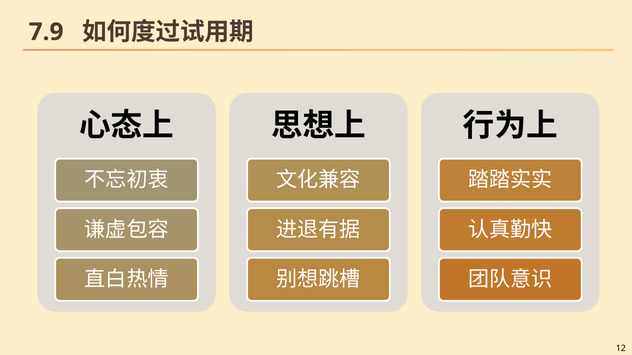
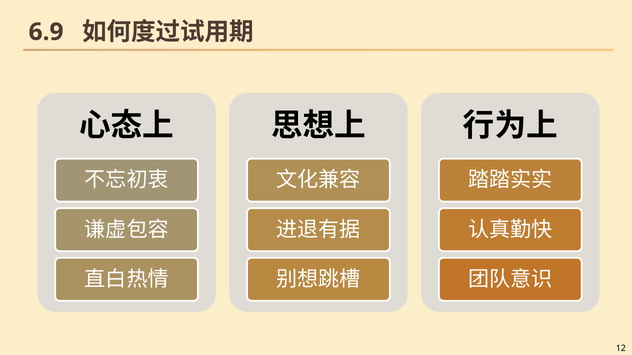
7.9: 7.9 -> 6.9
